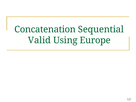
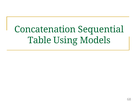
Valid: Valid -> Table
Europe: Europe -> Models
